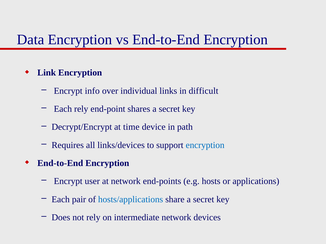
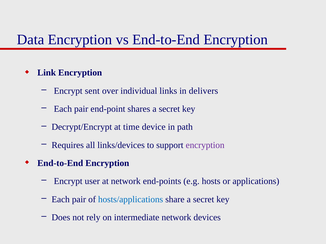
info: info -> sent
difficult: difficult -> delivers
rely at (81, 109): rely -> pair
encryption at (205, 145) colour: blue -> purple
